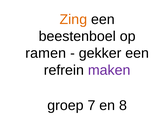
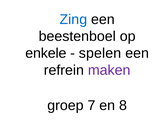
Zing colour: orange -> blue
ramen: ramen -> enkele
gekker: gekker -> spelen
